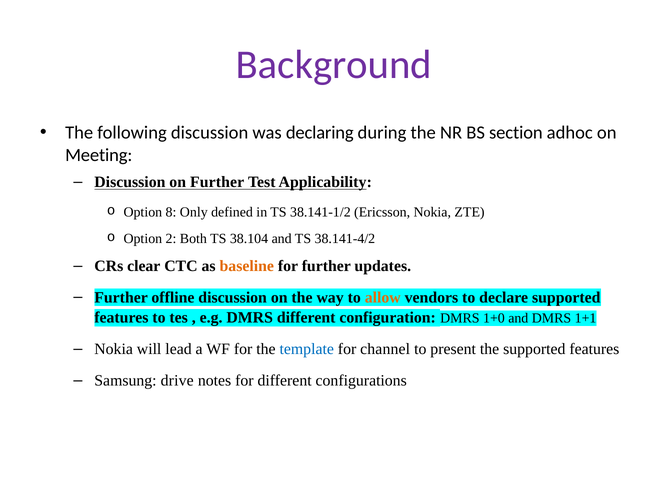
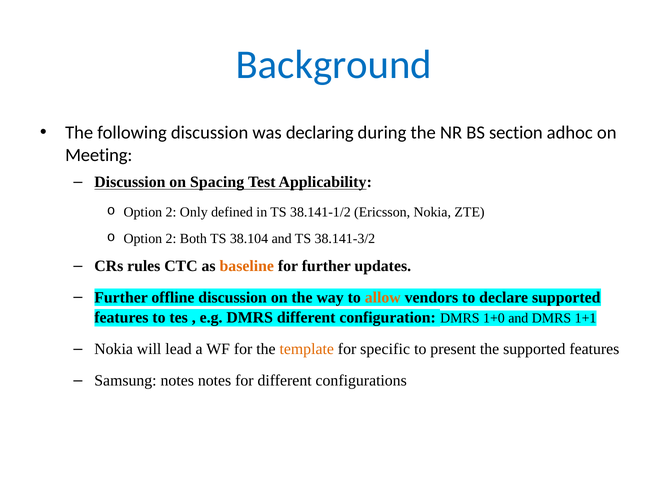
Background colour: purple -> blue
on Further: Further -> Spacing
8 at (171, 212): 8 -> 2
38.141-4/2: 38.141-4/2 -> 38.141-3/2
clear: clear -> rules
template colour: blue -> orange
channel: channel -> specific
Samsung drive: drive -> notes
